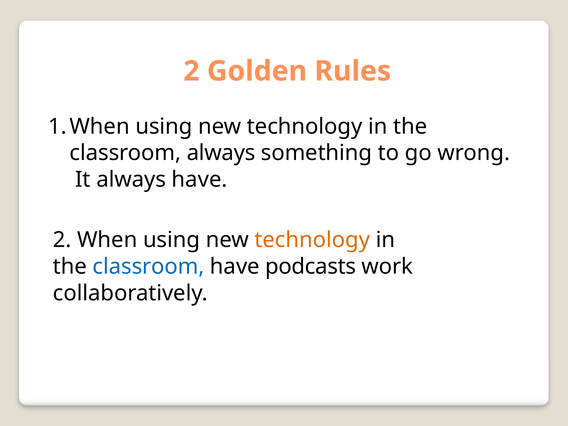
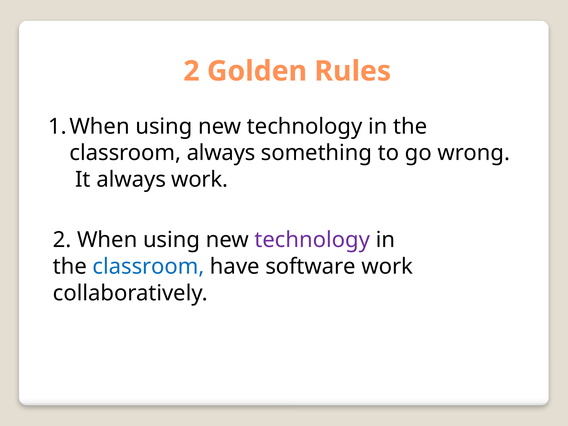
always have: have -> work
technology at (312, 240) colour: orange -> purple
podcasts: podcasts -> software
